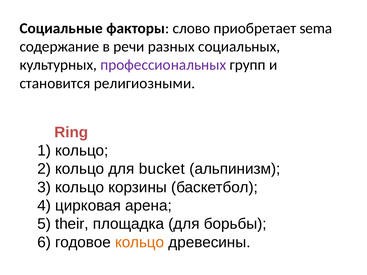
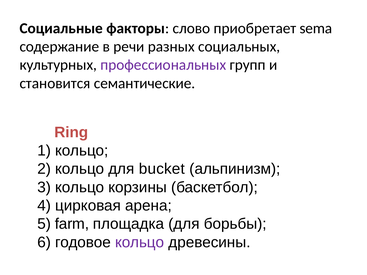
религиозными: религиозными -> семантические
their: their -> farm
кольцо at (140, 242) colour: orange -> purple
